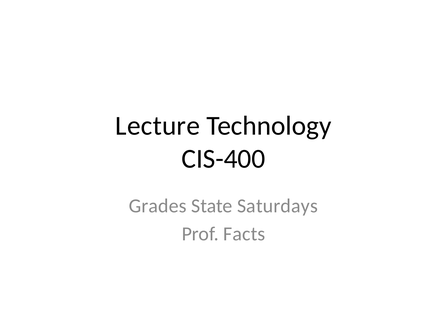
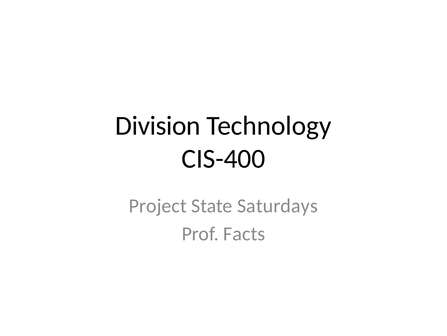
Lecture: Lecture -> Division
Grades: Grades -> Project
